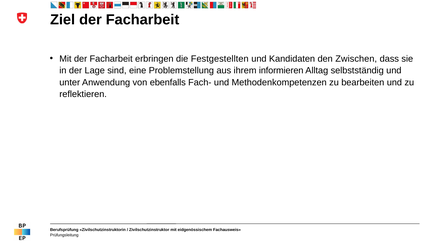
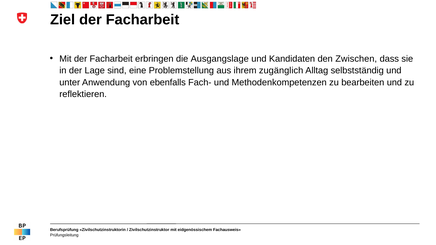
Festgestellten: Festgestellten -> Ausgangslage
informieren: informieren -> zugänglich
